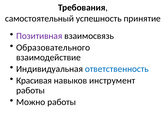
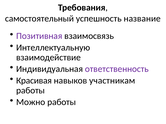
принятие: принятие -> название
Образовательного: Образовательного -> Интеллектуальную
ответственность colour: blue -> purple
инструмент: инструмент -> участникам
